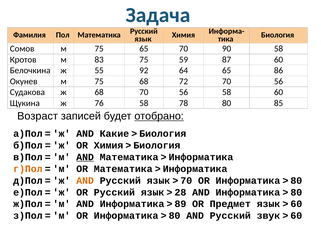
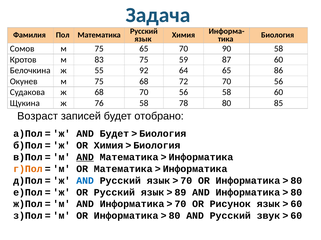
отобрано underline: present -> none
AND Какие: Какие -> Будет
AND at (85, 181) colour: orange -> blue
28: 28 -> 89
89 at (180, 205): 89 -> 70
Предмет: Предмет -> Рисунок
